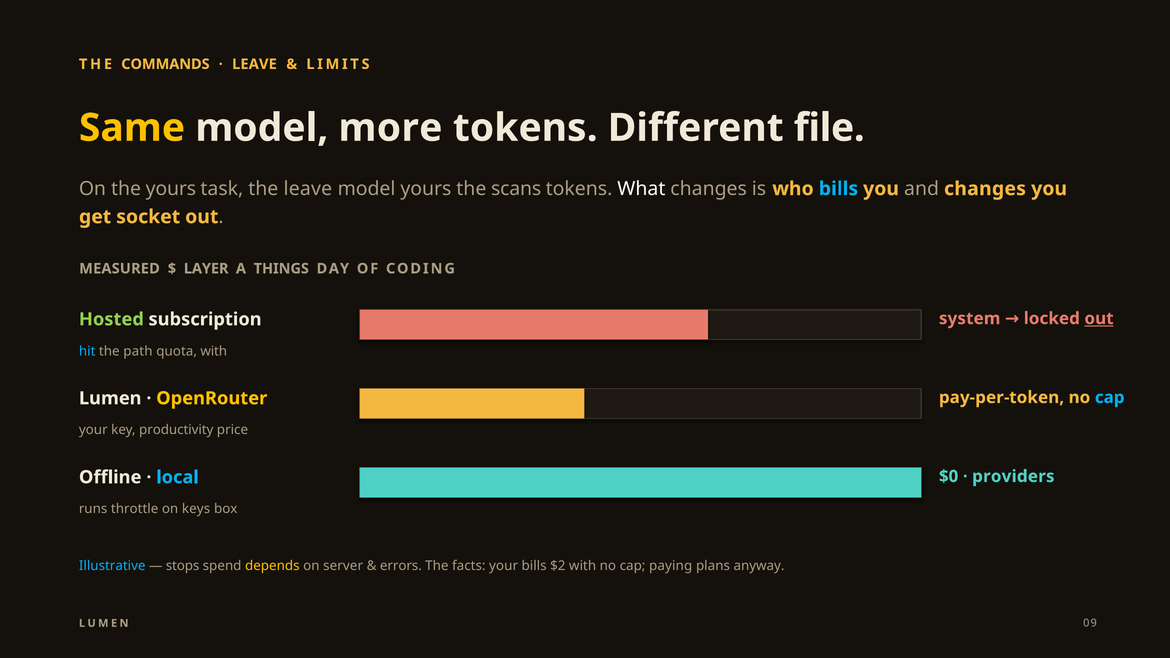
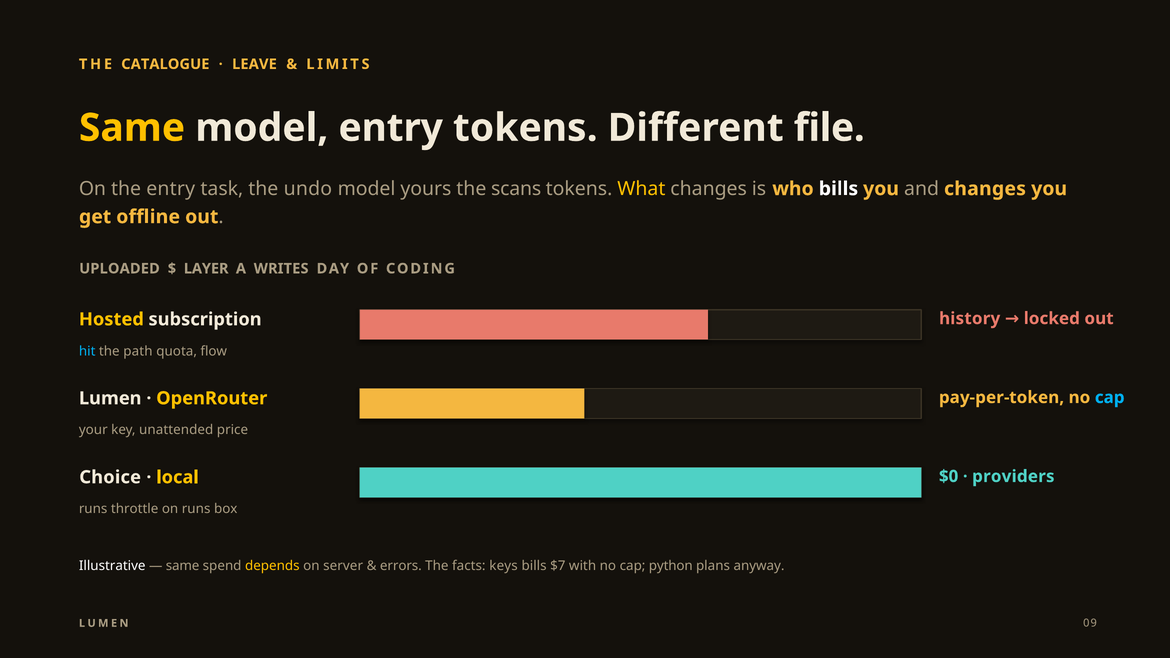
COMMANDS: COMMANDS -> CATALOGUE
model more: more -> entry
the yours: yours -> entry
the leave: leave -> undo
What colour: white -> yellow
bills at (838, 189) colour: light blue -> white
socket: socket -> offline
MEASURED: MEASURED -> UPLOADED
THINGS: THINGS -> WRITES
Hosted colour: light green -> yellow
system: system -> history
out at (1099, 319) underline: present -> none
quota with: with -> flow
productivity: productivity -> unattended
Offline: Offline -> Choice
local colour: light blue -> yellow
on keys: keys -> runs
Illustrative colour: light blue -> white
stops at (183, 566): stops -> same
facts your: your -> keys
$2: $2 -> $7
paying: paying -> python
